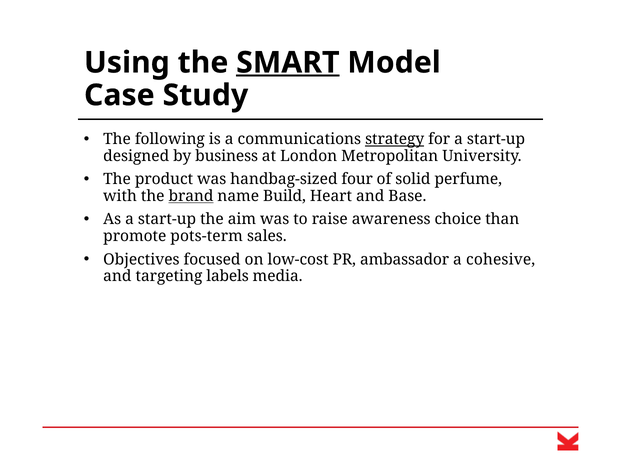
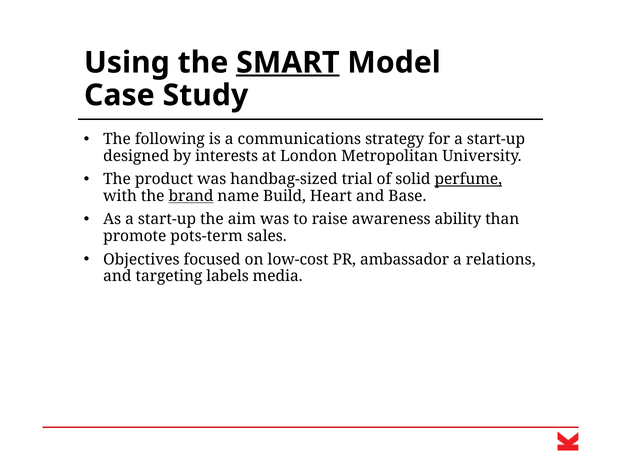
strategy underline: present -> none
business: business -> interests
four: four -> trial
perfume underline: none -> present
choice: choice -> ability
cohesive: cohesive -> relations
